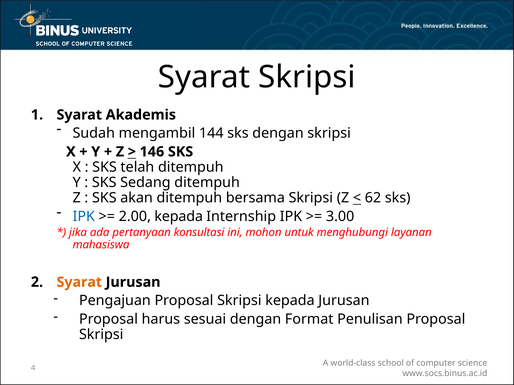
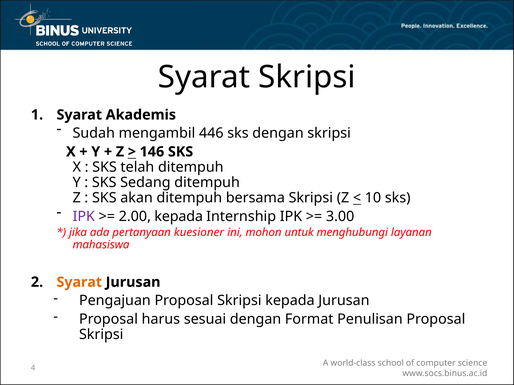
144: 144 -> 446
62: 62 -> 10
IPK at (84, 217) colour: blue -> purple
konsultasi: konsultasi -> kuesioner
